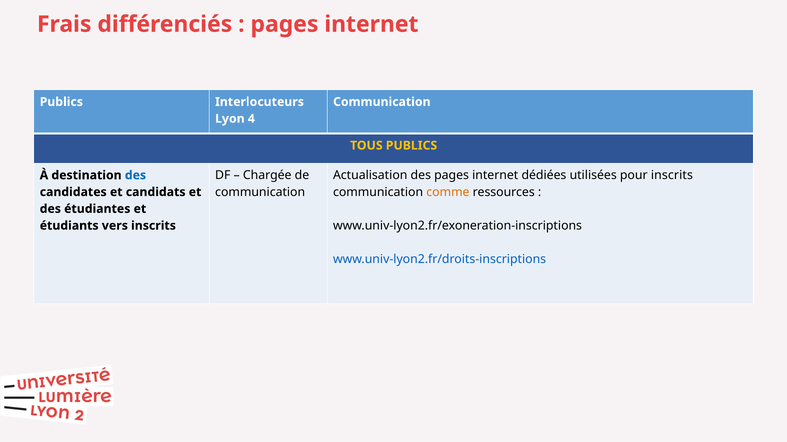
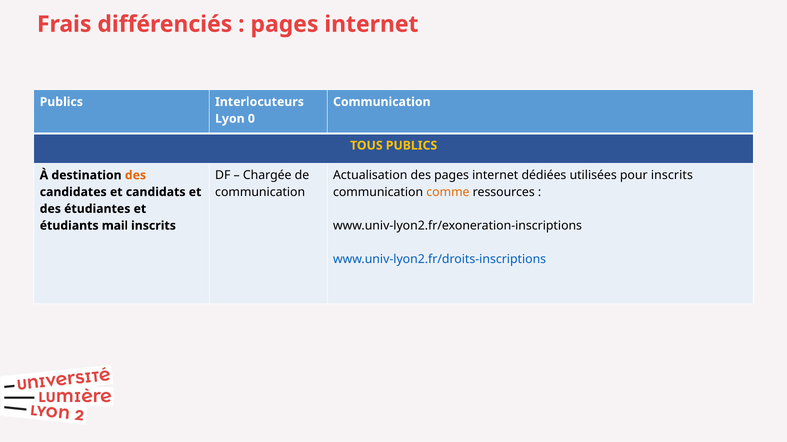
4: 4 -> 0
des at (135, 175) colour: blue -> orange
vers: vers -> mail
